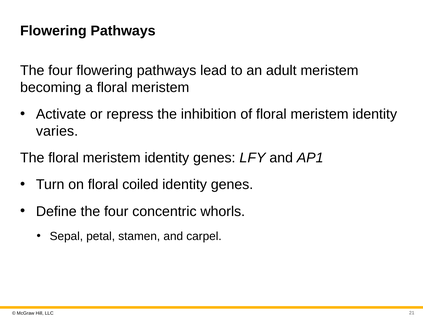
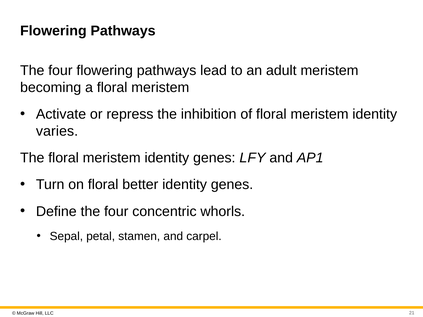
coiled: coiled -> better
